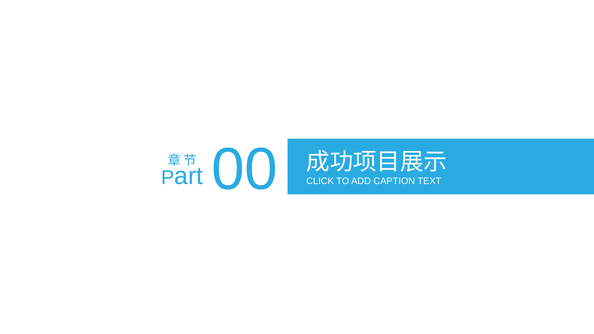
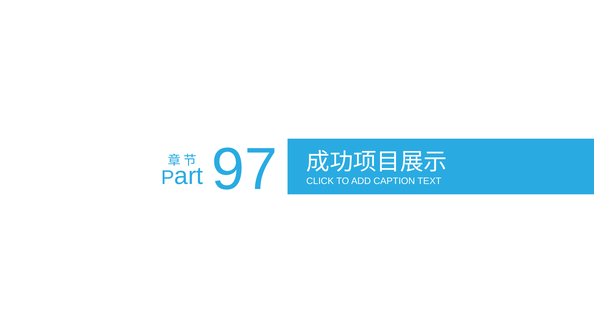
00: 00 -> 97
